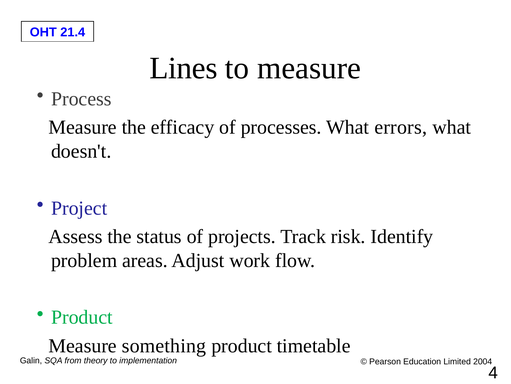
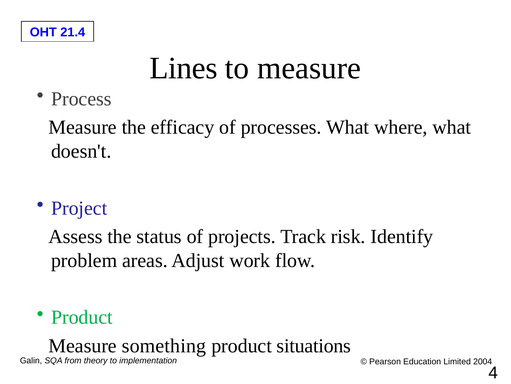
errors: errors -> where
timetable: timetable -> situations
